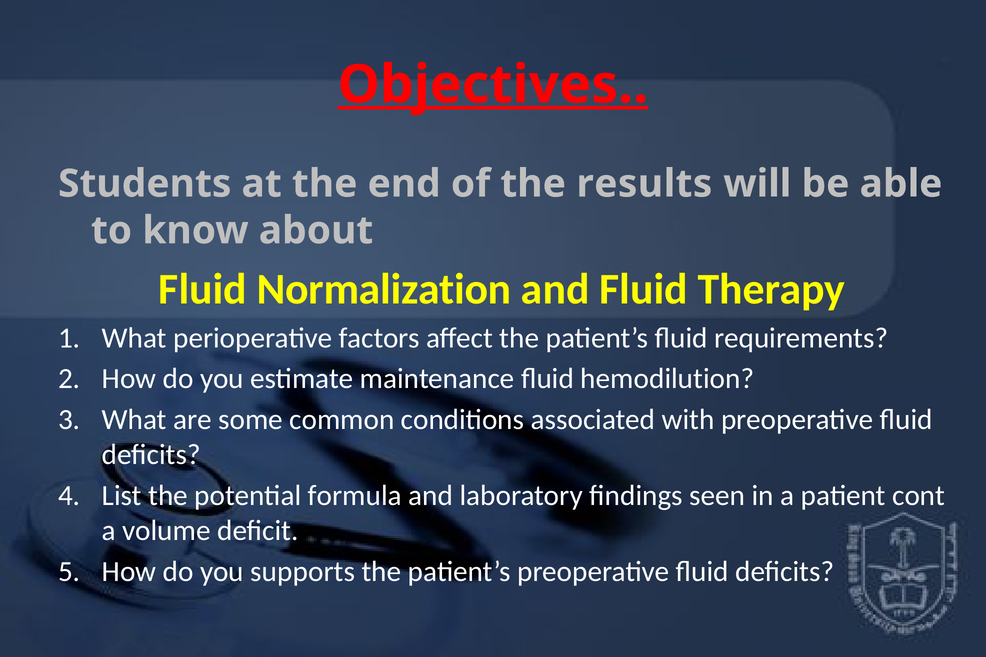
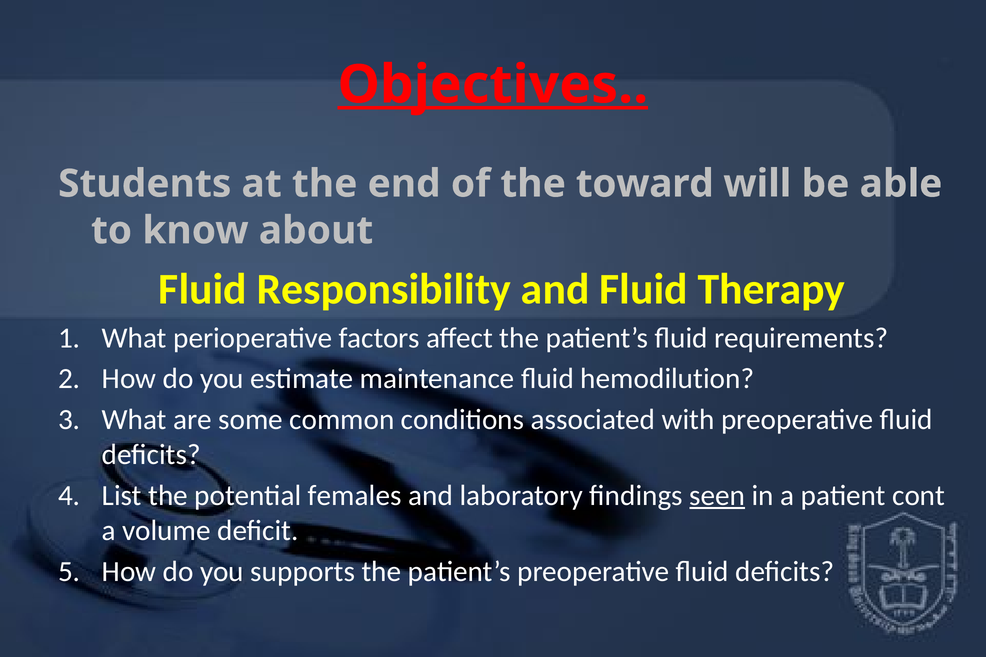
results: results -> toward
Normalization: Normalization -> Responsibility
formula: formula -> females
seen underline: none -> present
